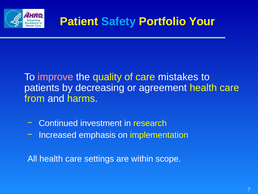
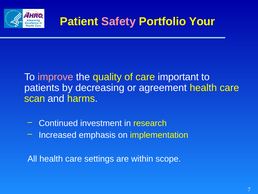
Safety colour: light blue -> pink
mistakes: mistakes -> important
from: from -> scan
